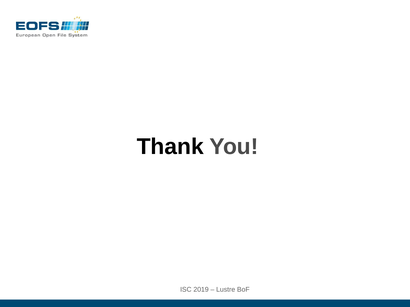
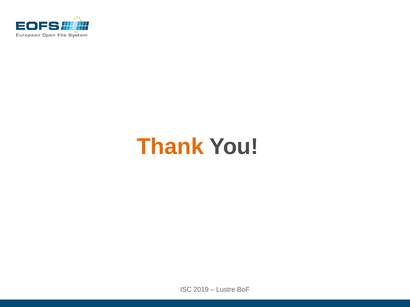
Thank colour: black -> orange
